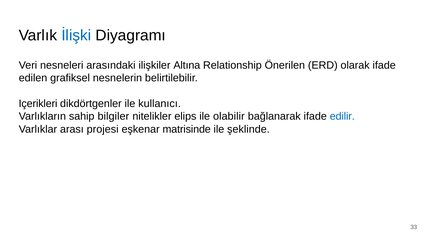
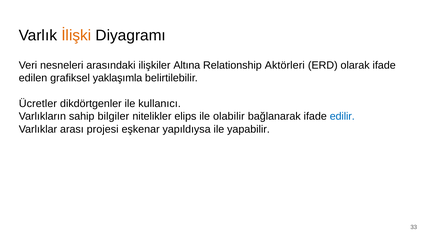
İlişki colour: blue -> orange
Önerilen: Önerilen -> Aktörleri
nesnelerin: nesnelerin -> yaklaşımla
Içerikleri: Içerikleri -> Ücretler
matrisinde: matrisinde -> yapıldıysa
şeklinde: şeklinde -> yapabilir
